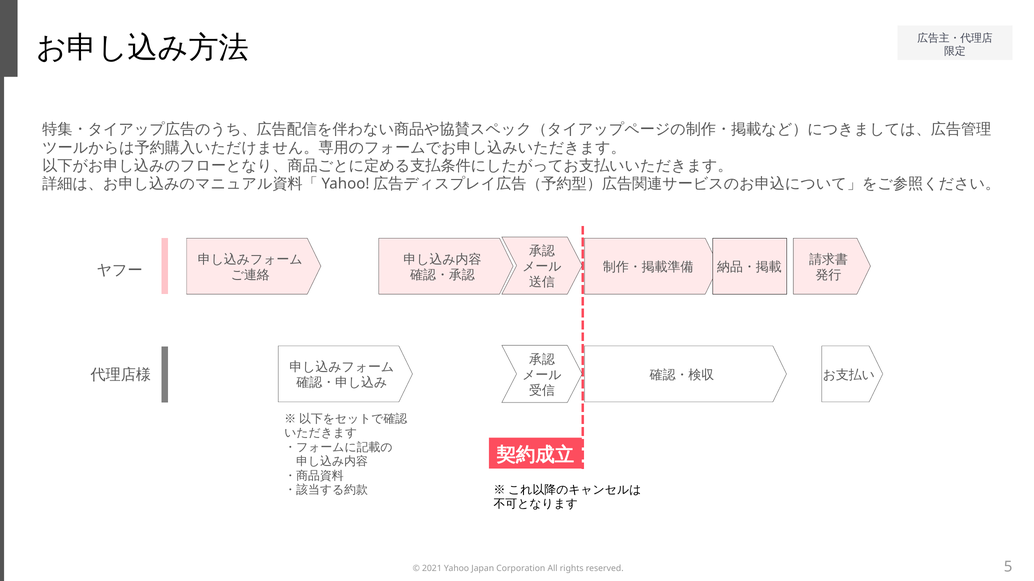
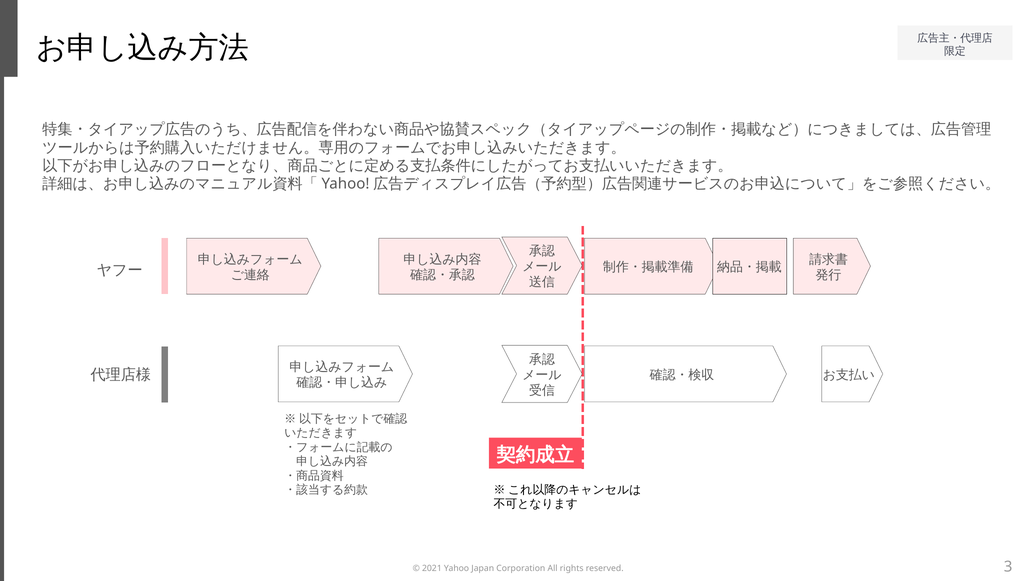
5: 5 -> 3
